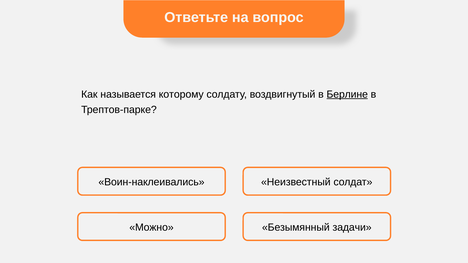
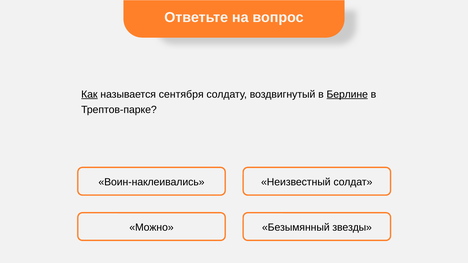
Как underline: none -> present
которому: которому -> сентября
задачи: задачи -> звезды
